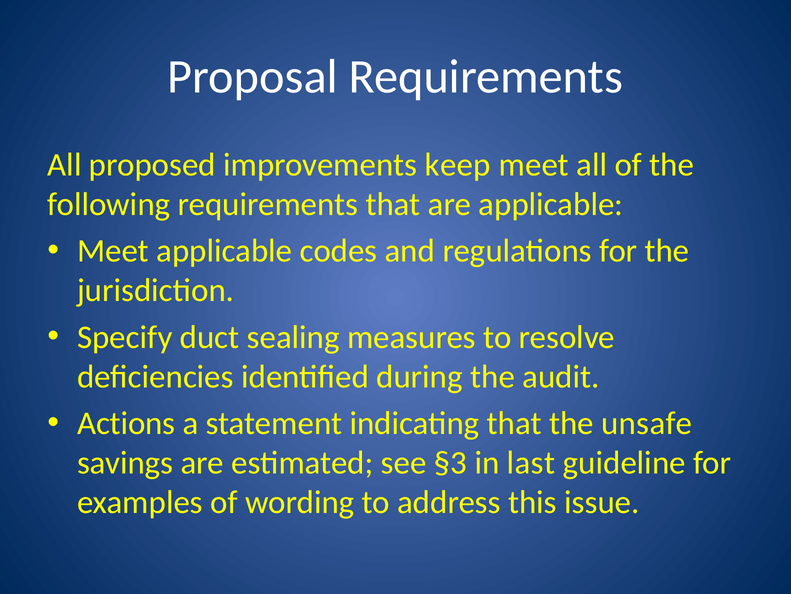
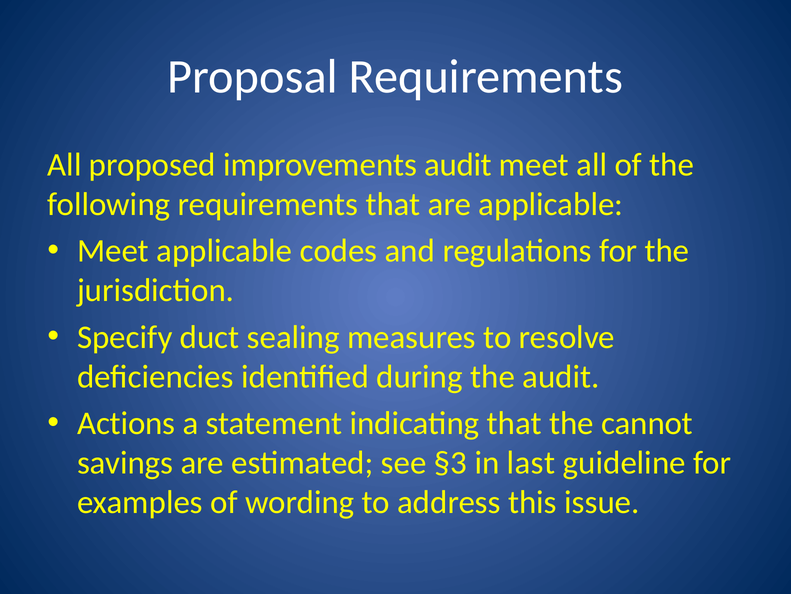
improvements keep: keep -> audit
unsafe: unsafe -> cannot
